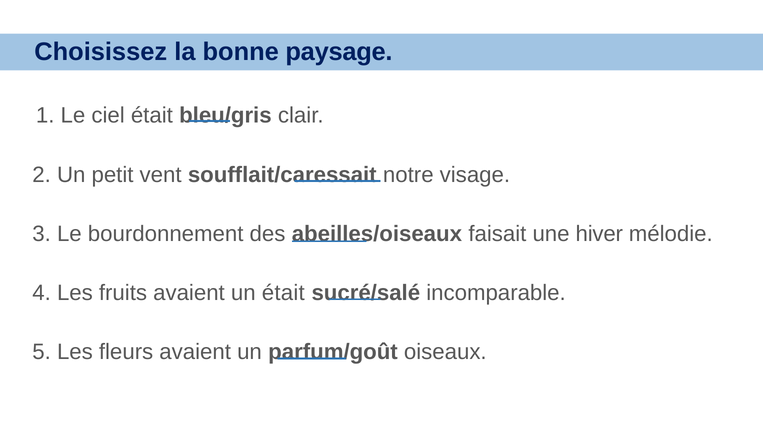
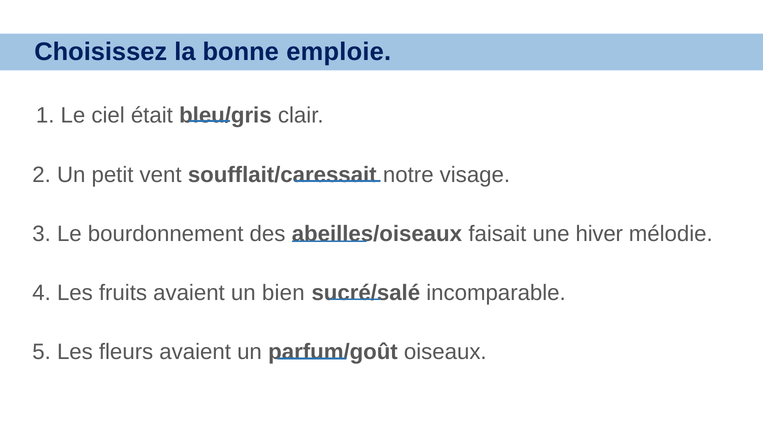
paysage: paysage -> emploie
un était: était -> bien
